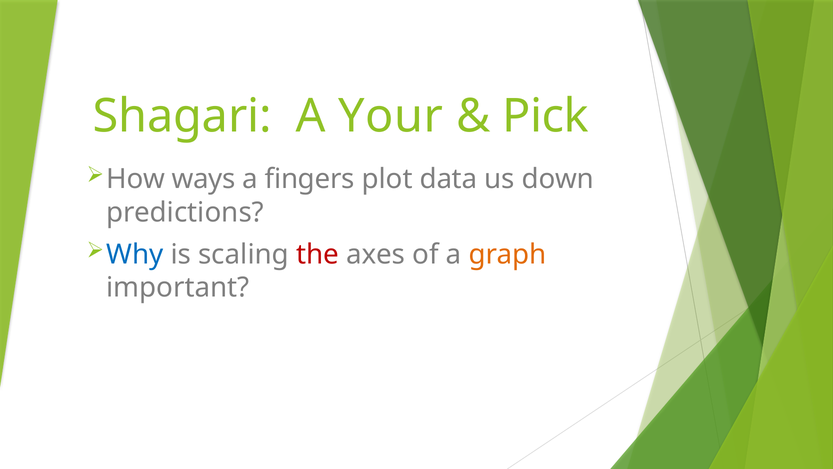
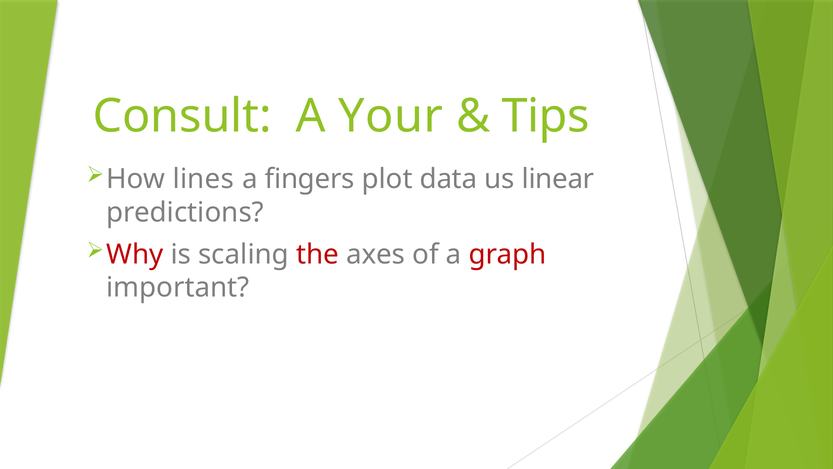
Shagari: Shagari -> Consult
Pick: Pick -> Tips
ways: ways -> lines
down: down -> linear
Why colour: blue -> red
graph colour: orange -> red
